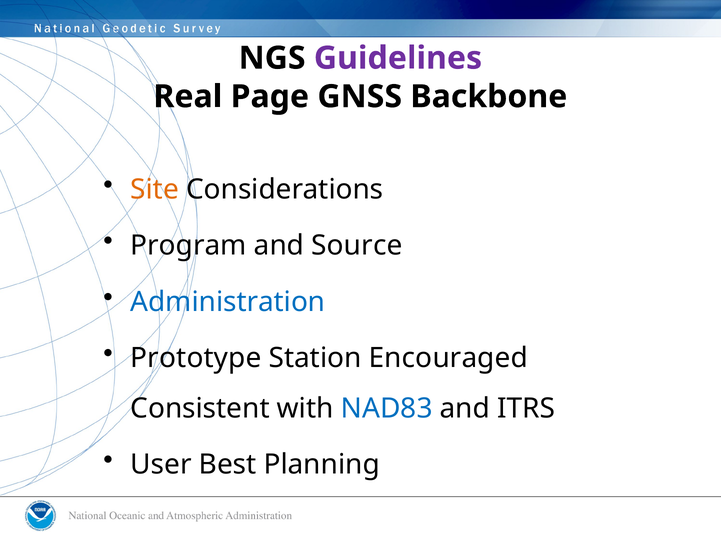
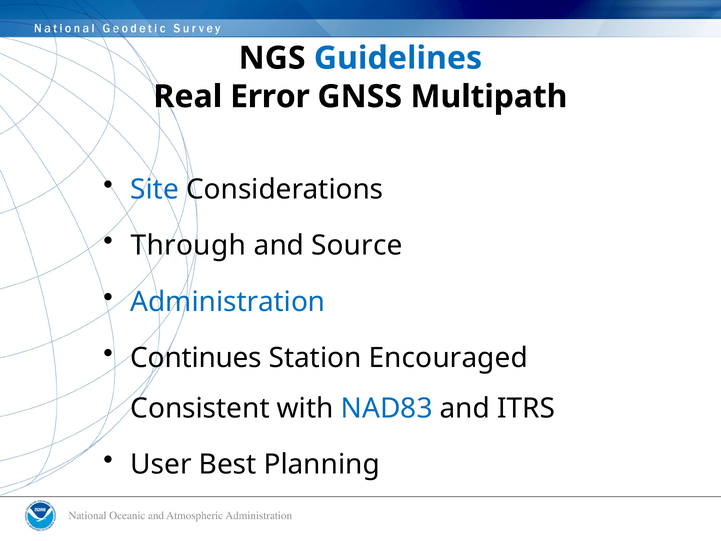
Guidelines colour: purple -> blue
Page: Page -> Error
Backbone: Backbone -> Multipath
Site colour: orange -> blue
Program: Program -> Through
Prototype: Prototype -> Continues
